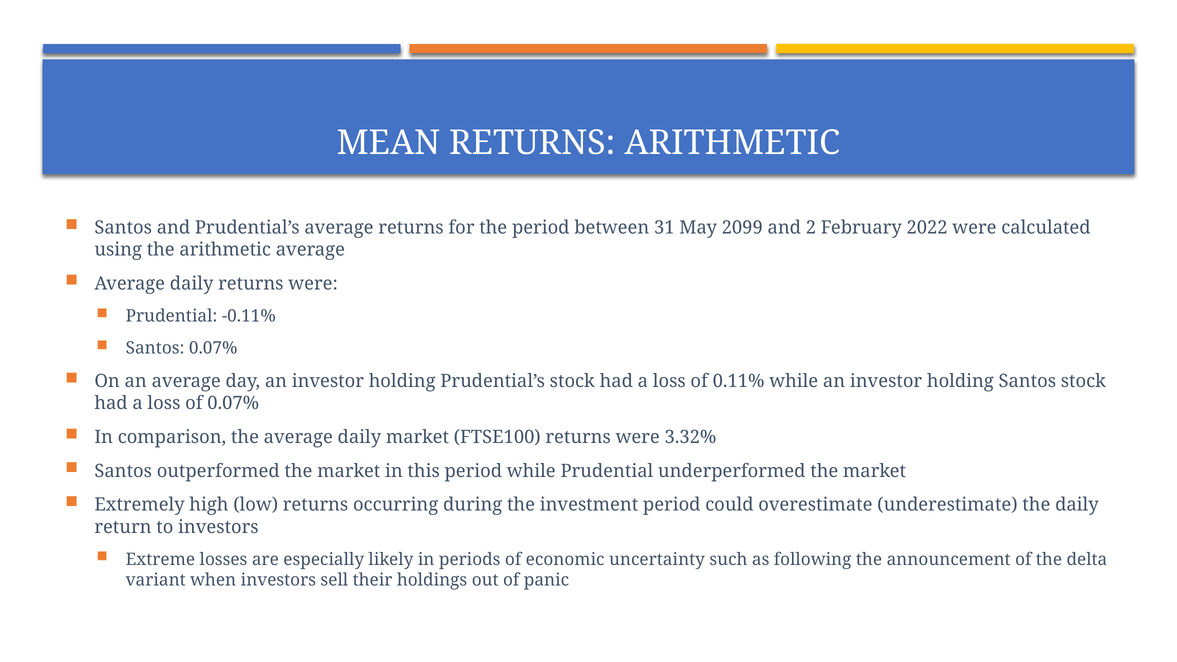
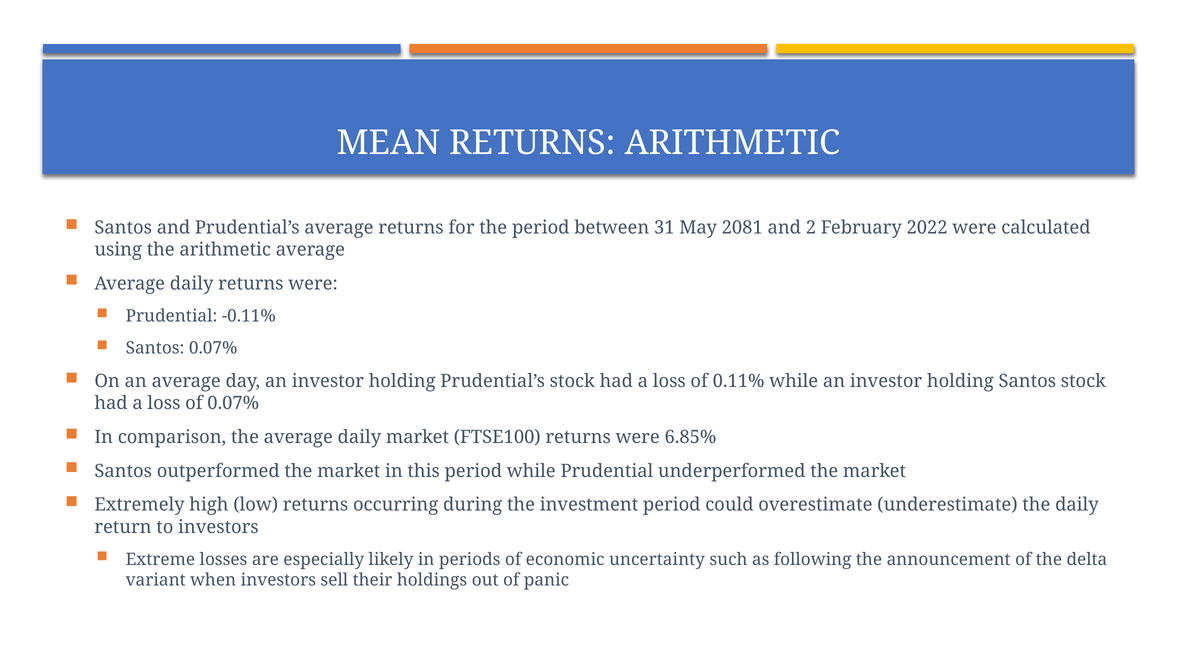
2099: 2099 -> 2081
3.32%: 3.32% -> 6.85%
